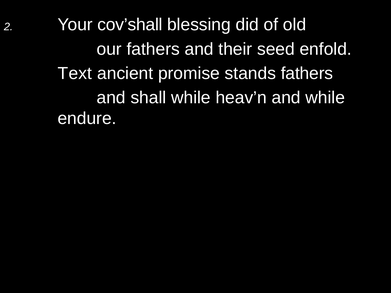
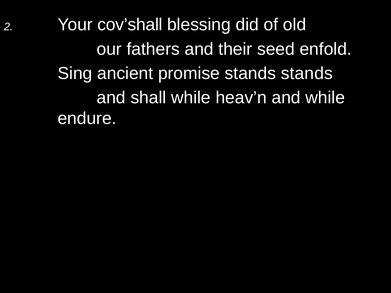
Text: Text -> Sing
stands fathers: fathers -> stands
